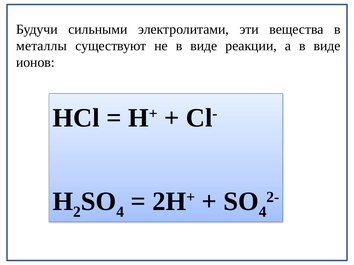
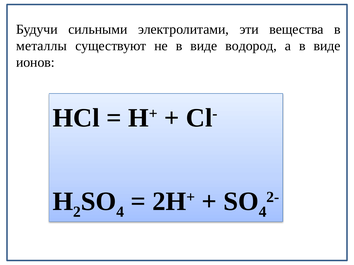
реакции: реакции -> водород
